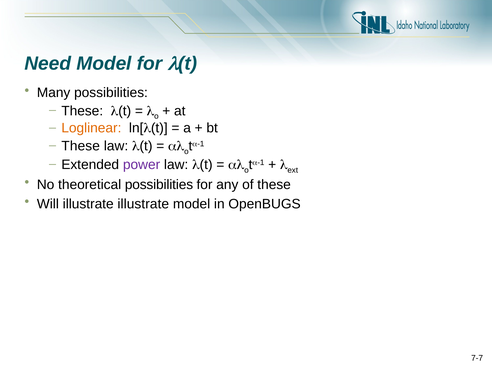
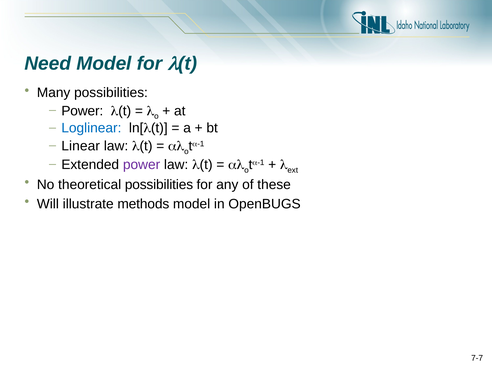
These at (82, 111): These -> Power
Loglinear colour: orange -> blue
These at (81, 146): These -> Linear
illustrate illustrate: illustrate -> methods
